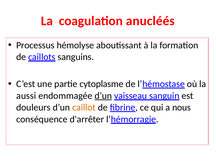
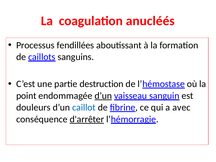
hémolyse: hémolyse -> fendillées
cytoplasme: cytoplasme -> destruction
aussi: aussi -> point
caillot colour: orange -> blue
nous: nous -> avec
d'arrêter underline: none -> present
